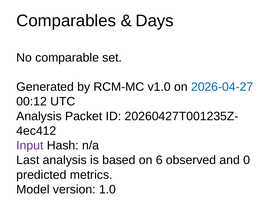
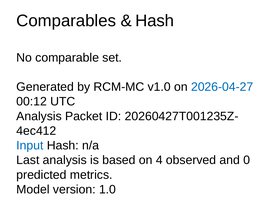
Days at (155, 21): Days -> Hash
Input colour: purple -> blue
6: 6 -> 4
